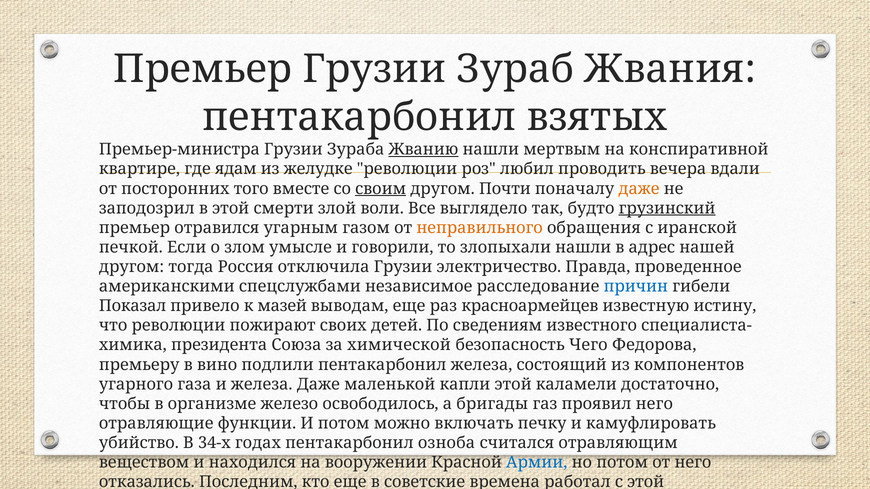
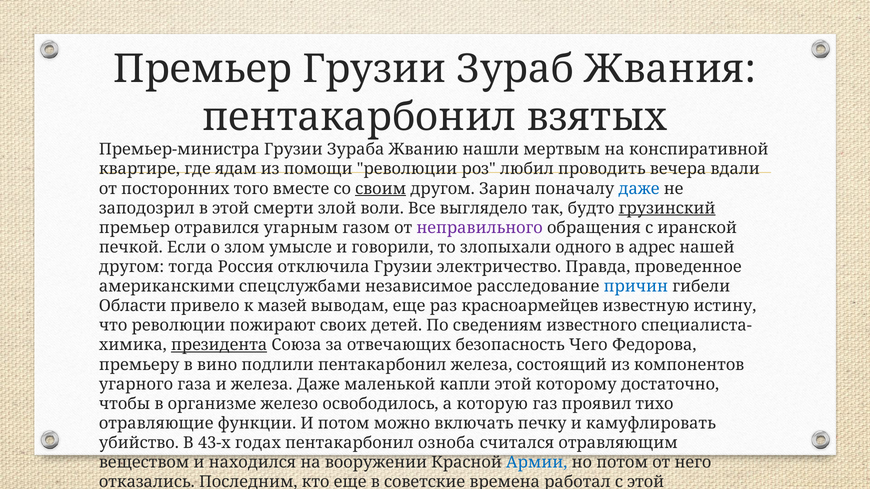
Жванию underline: present -> none
желудке: желудке -> помощи
Почти: Почти -> Зарин
даже at (639, 189) colour: orange -> blue
неправильного colour: orange -> purple
злопыхали нашли: нашли -> одного
Показал: Показал -> Области
президента underline: none -> present
химической: химической -> отвечающих
каламели: каламели -> которому
бригады: бригады -> которую
проявил него: него -> тихо
34-х: 34-х -> 43-х
